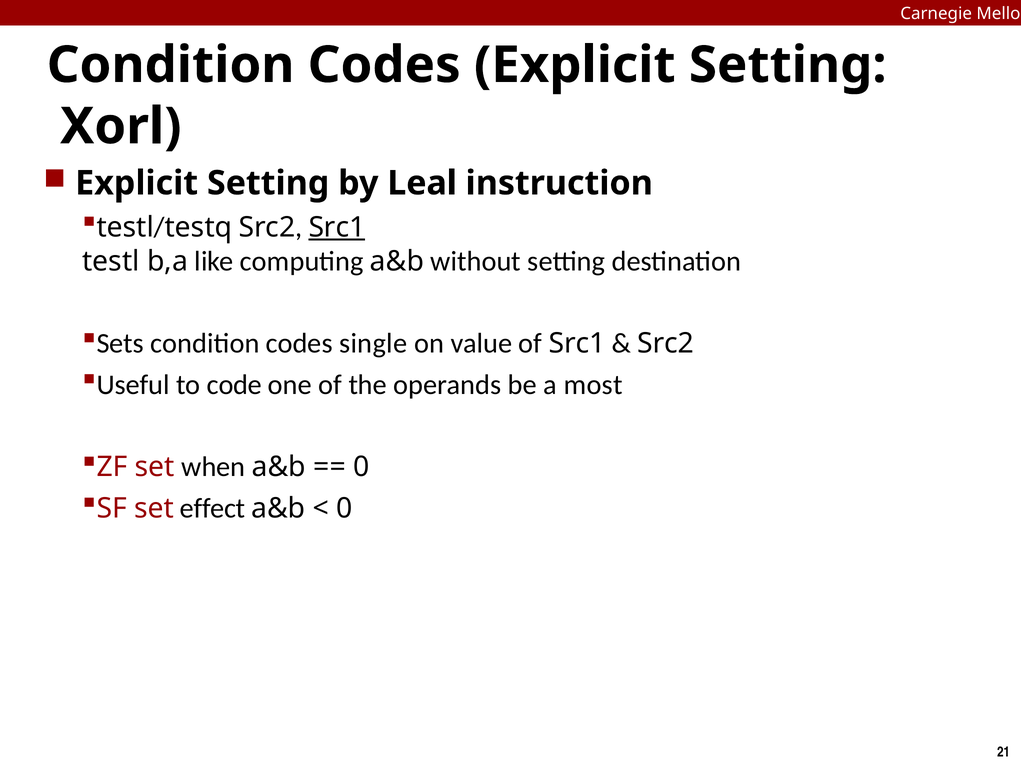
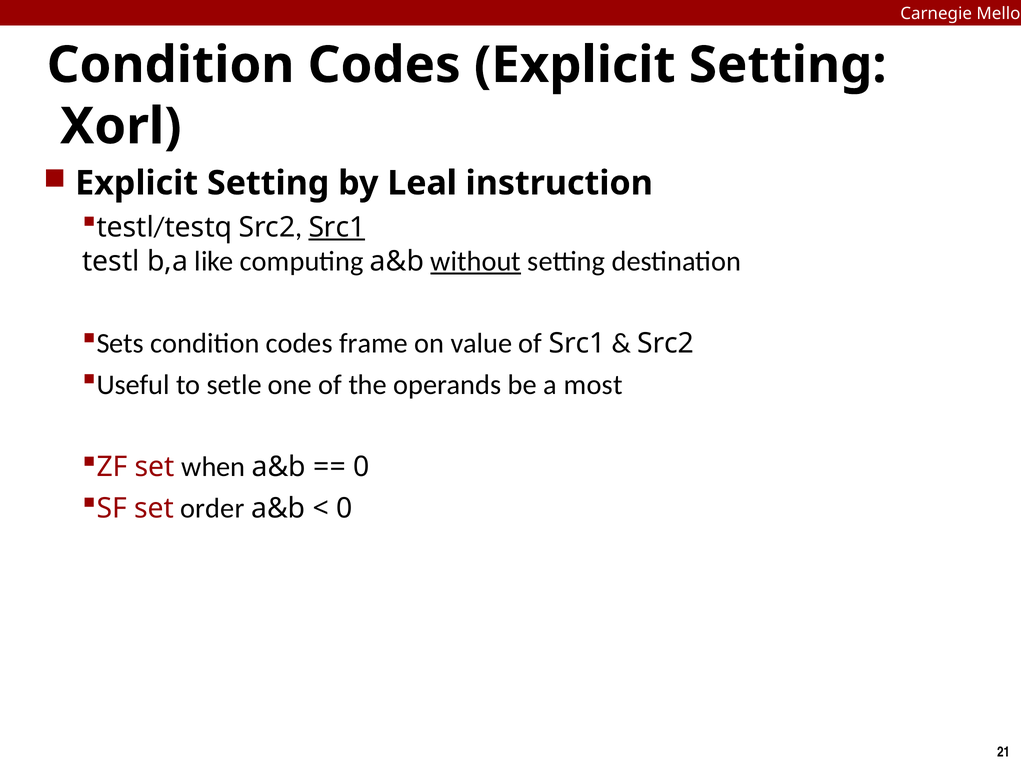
without underline: none -> present
single: single -> frame
code: code -> setle
effect: effect -> order
